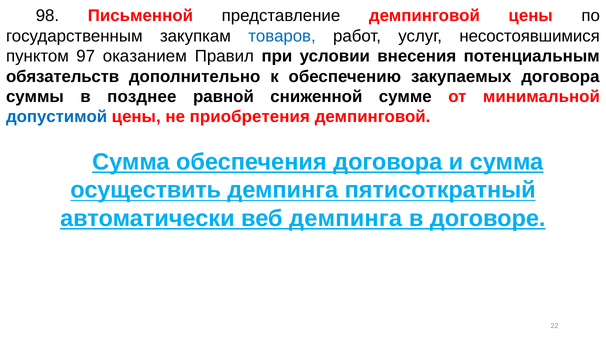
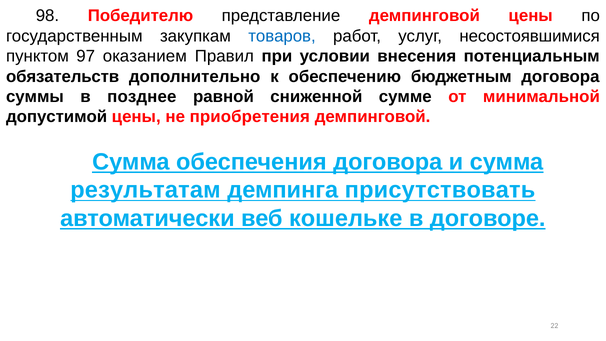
Письменной: Письменной -> Победителю
закупаемых: закупаемых -> бюджетным
допустимой colour: blue -> black
осуществить: осуществить -> результатам
пятисоткратный: пятисоткратный -> присутствовать
веб демпинга: демпинга -> кошельке
